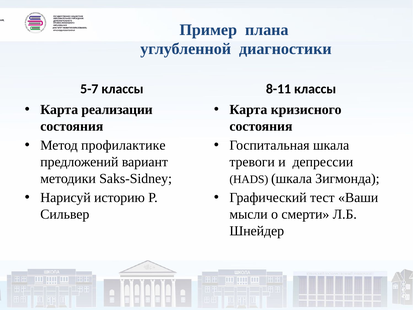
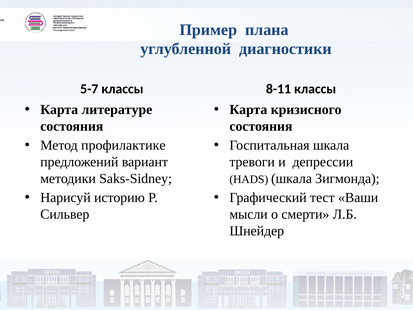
реализации: реализации -> литературе
